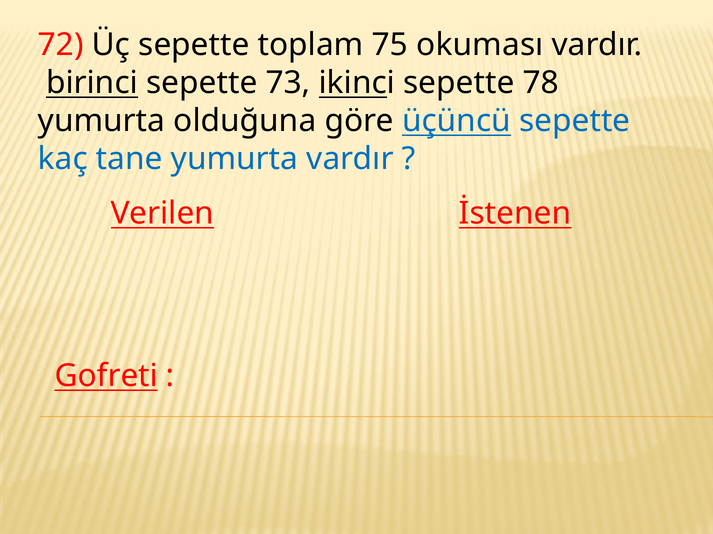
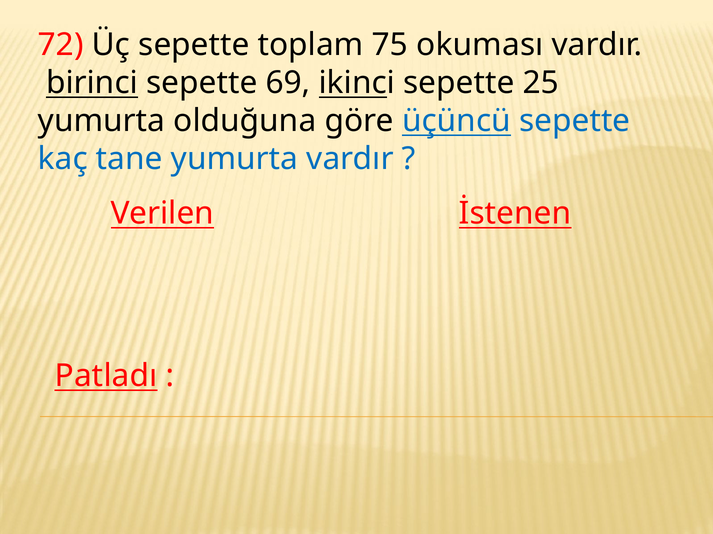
73: 73 -> 69
78: 78 -> 25
Gofreti: Gofreti -> Patladı
